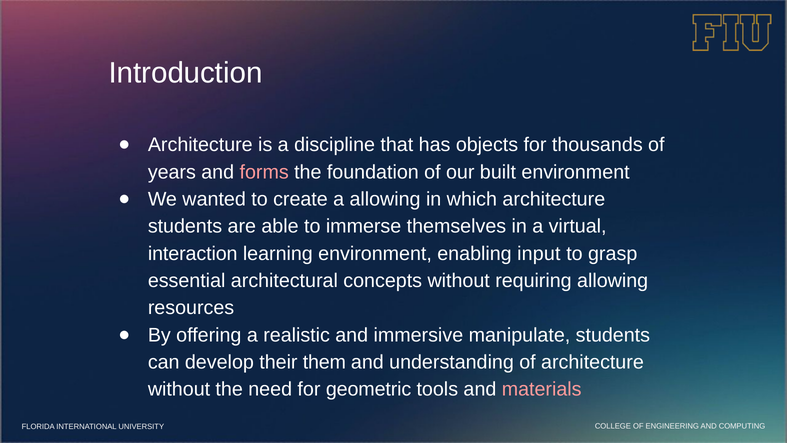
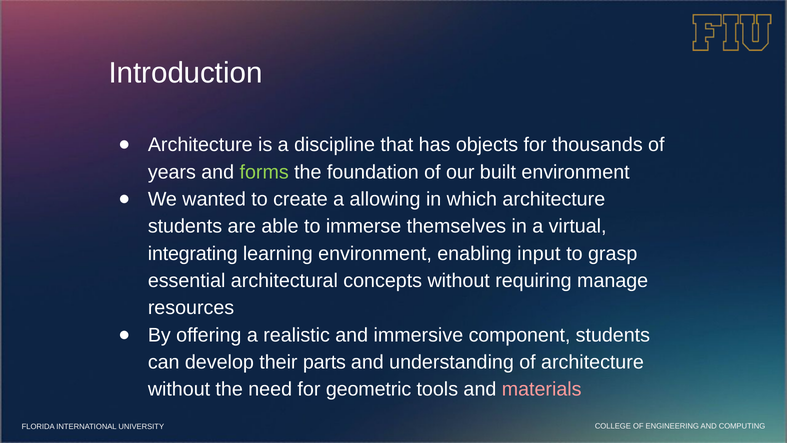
forms colour: pink -> light green
interaction: interaction -> integrating
requiring allowing: allowing -> manage
manipulate: manipulate -> component
them: them -> parts
